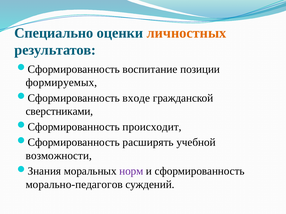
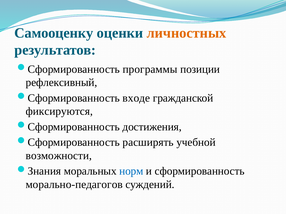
Специально: Специально -> Самооценку
воспитание: воспитание -> программы
формируемых: формируемых -> рефлексивный
сверстниками: сверстниками -> фиксируются
происходит: происходит -> достижения
норм colour: purple -> blue
